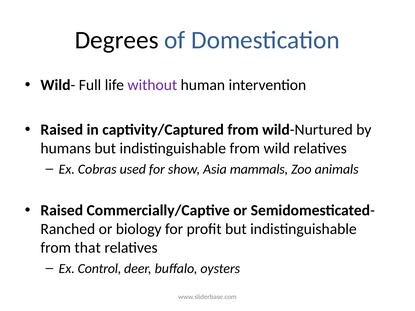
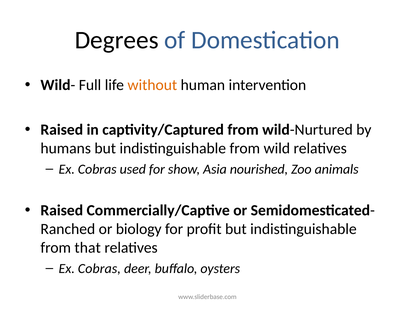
without colour: purple -> orange
mammals: mammals -> nourished
Control at (100, 269): Control -> Cobras
